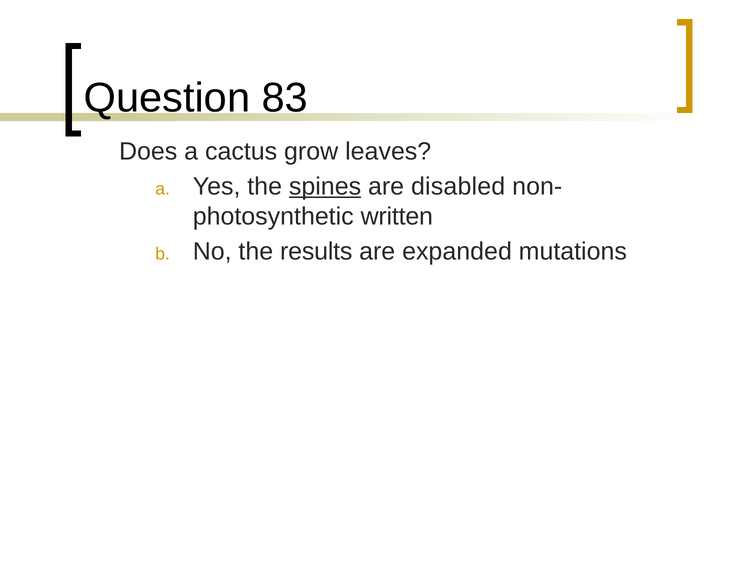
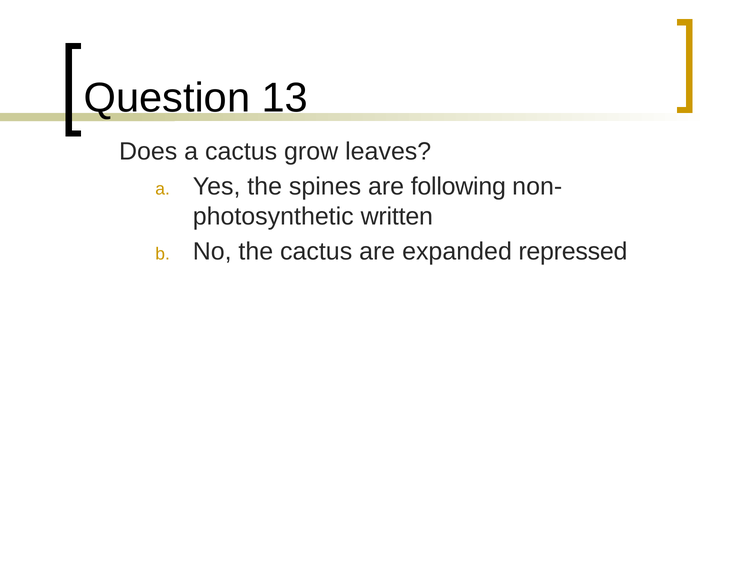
83: 83 -> 13
spines underline: present -> none
disabled: disabled -> following
the results: results -> cactus
mutations: mutations -> repressed
